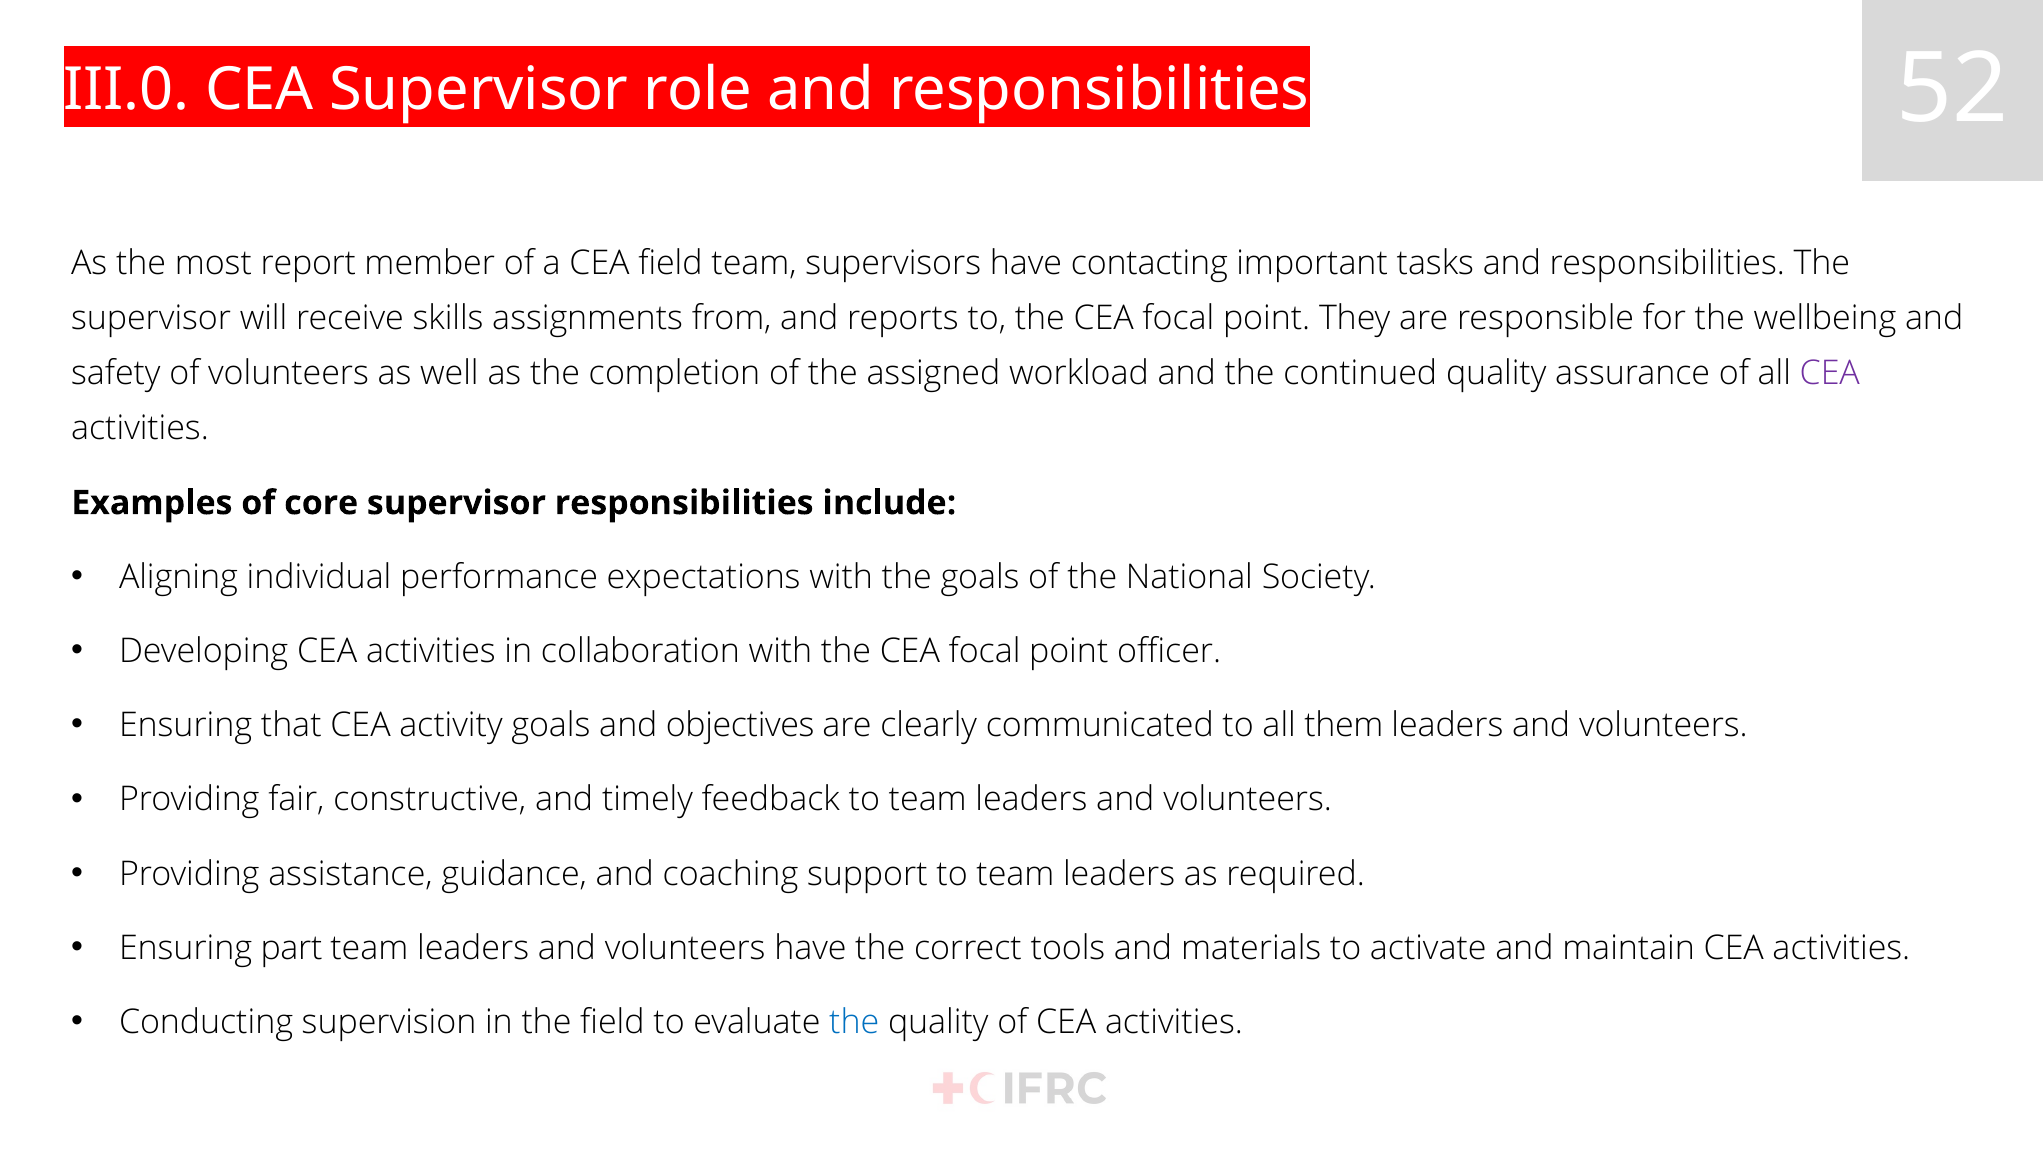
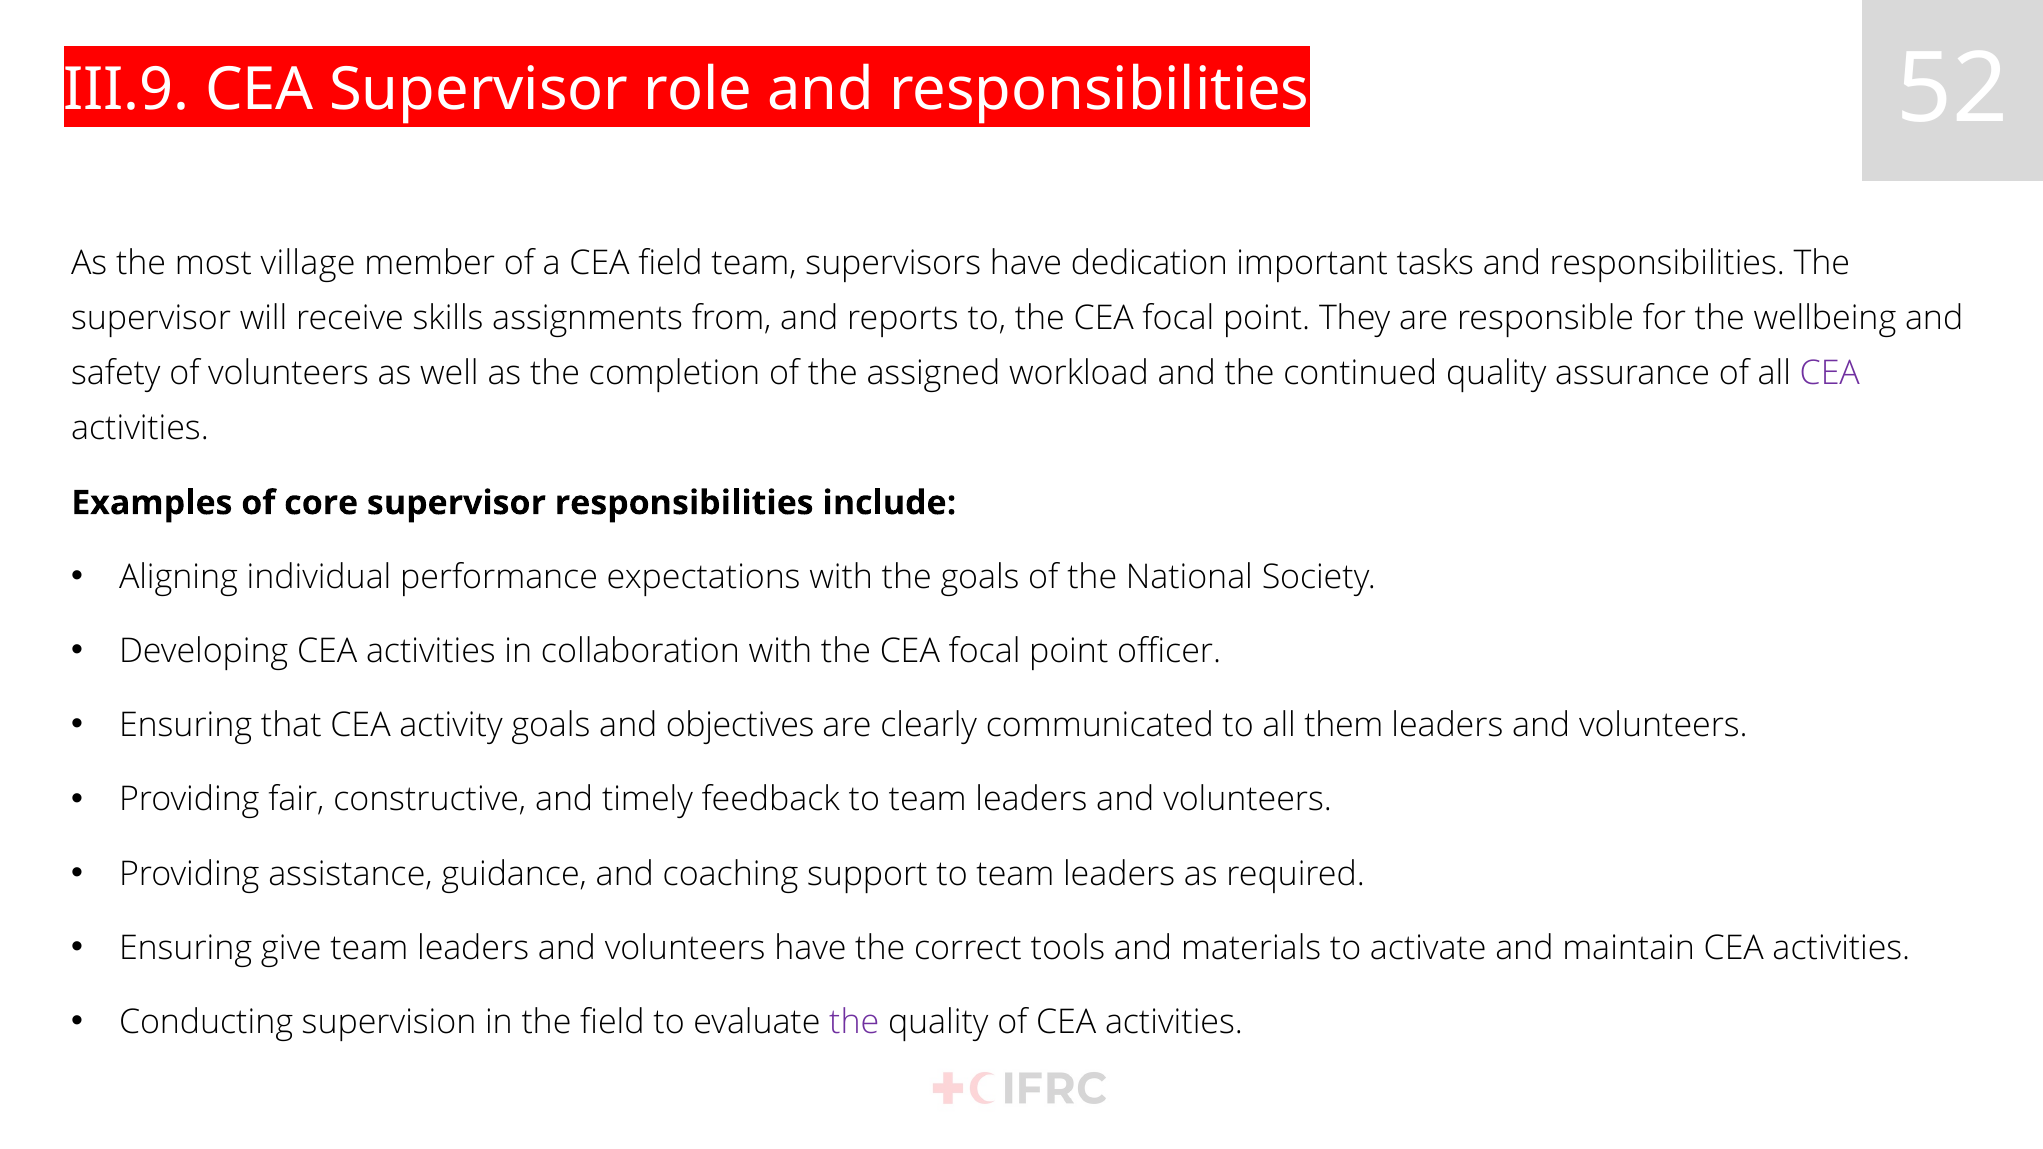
III.0: III.0 -> III.9
report: report -> village
contacting: contacting -> dedication
part: part -> give
the at (854, 1022) colour: blue -> purple
